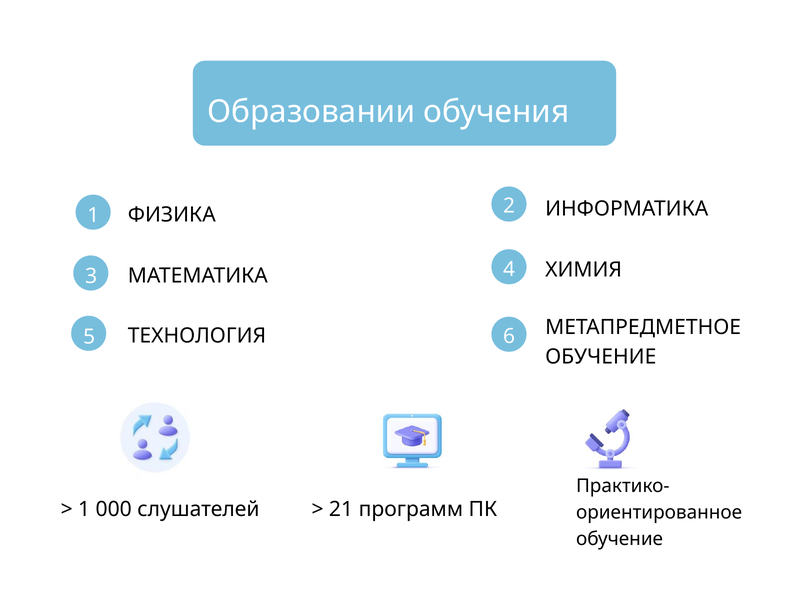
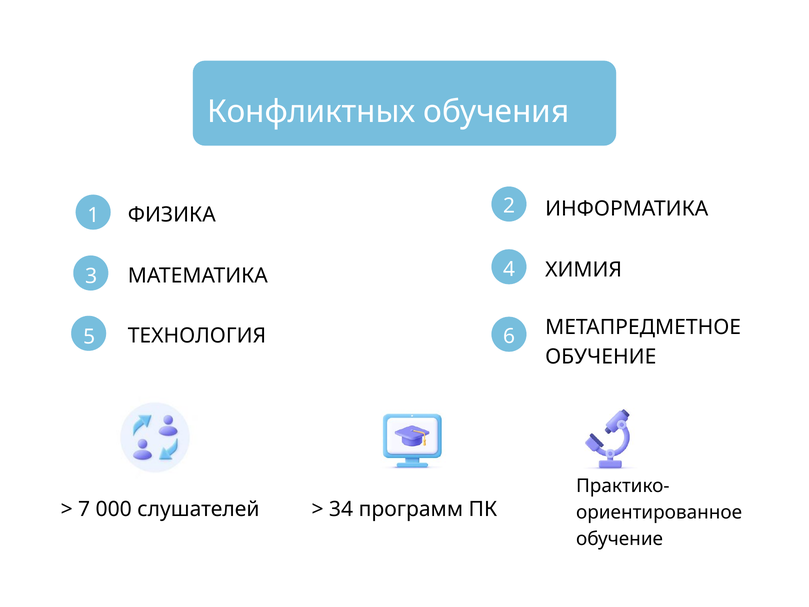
Образовании: Образовании -> Конфликтных
1 at (84, 509): 1 -> 7
21: 21 -> 34
